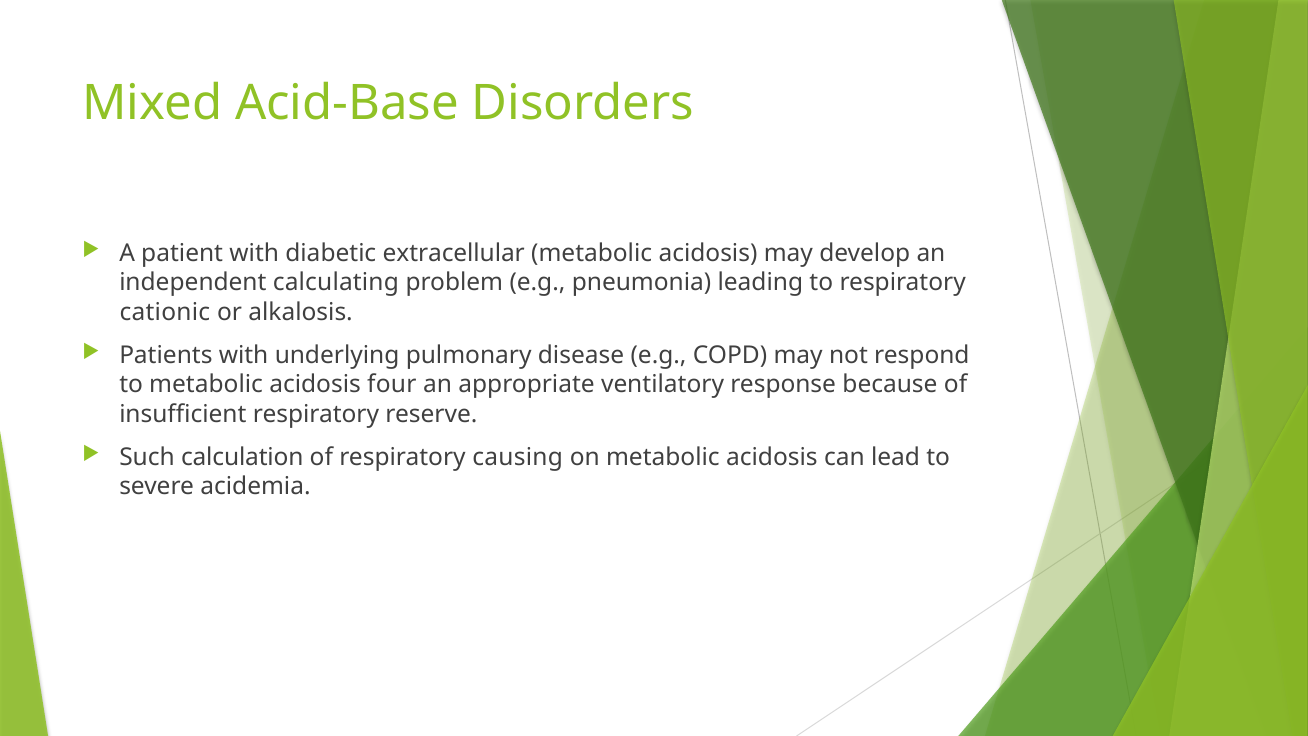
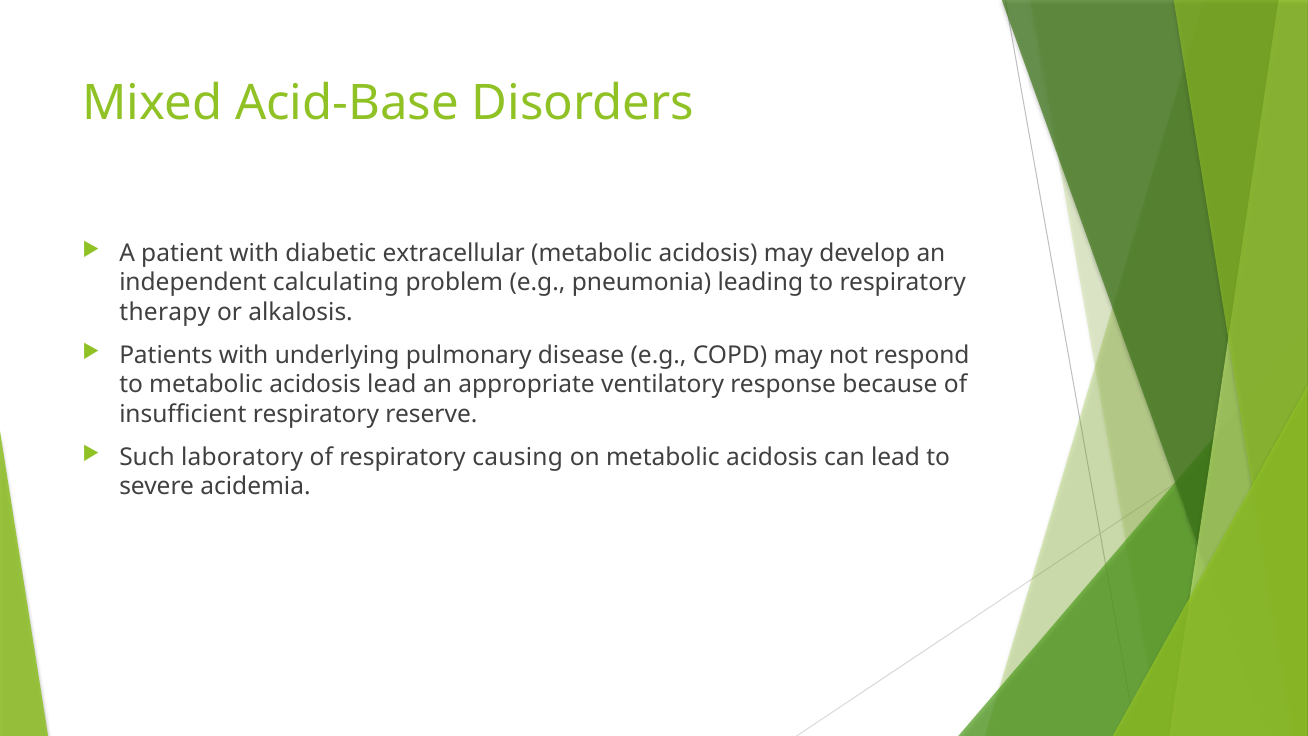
cationic: cationic -> therapy
acidosis four: four -> lead
calculation: calculation -> laboratory
